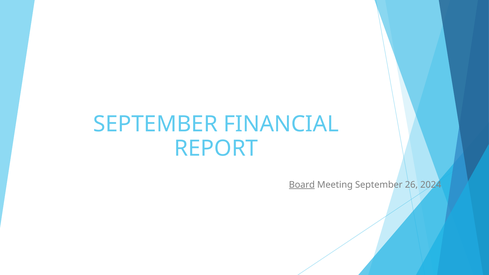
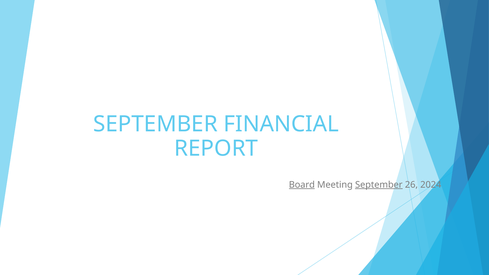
September at (379, 185) underline: none -> present
